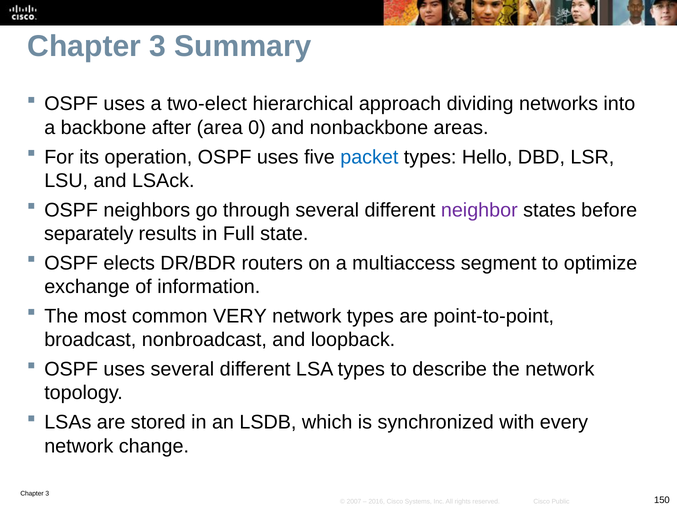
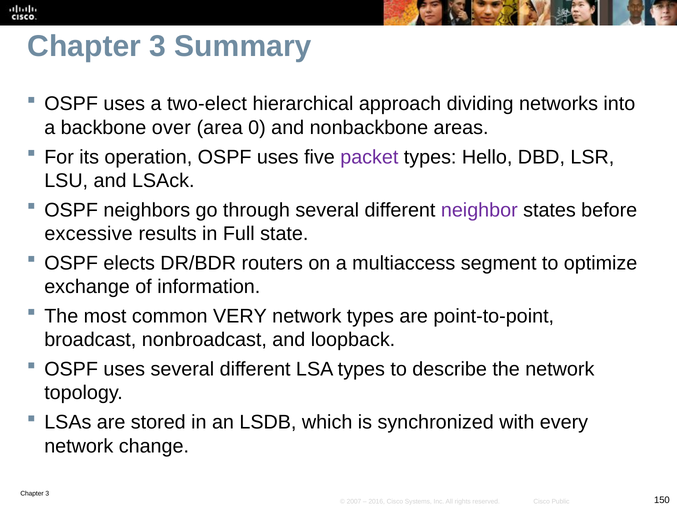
after: after -> over
packet colour: blue -> purple
separately: separately -> excessive
